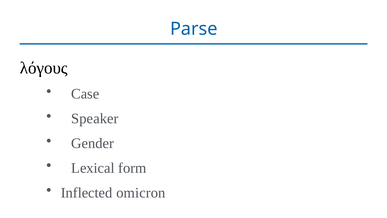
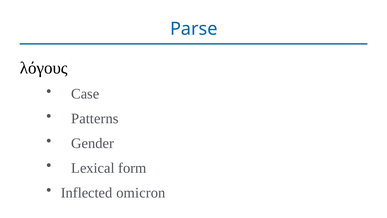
Speaker: Speaker -> Patterns
